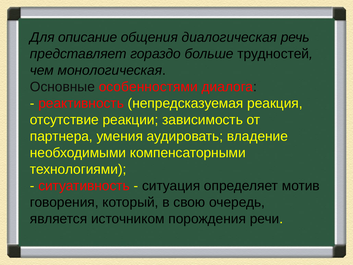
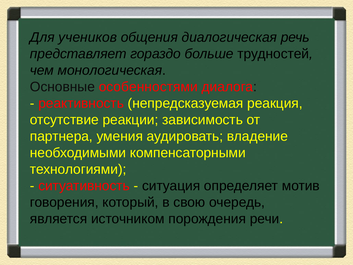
описание: описание -> учеников
